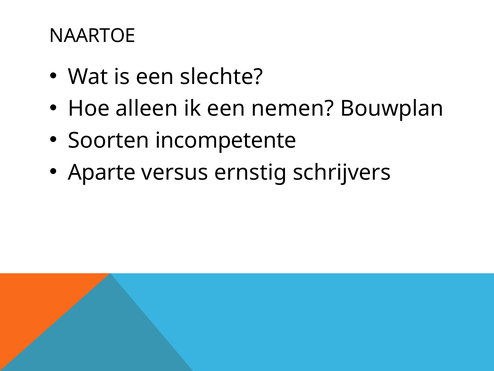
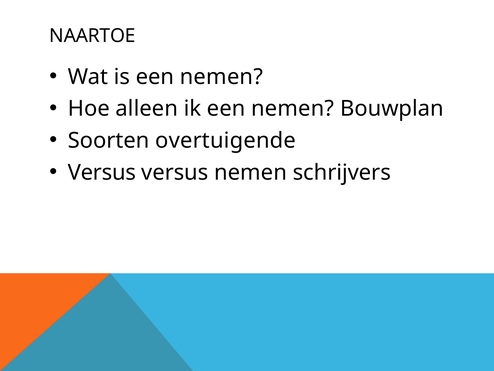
is een slechte: slechte -> nemen
incompetente: incompetente -> overtuigende
Aparte at (102, 172): Aparte -> Versus
versus ernstig: ernstig -> nemen
